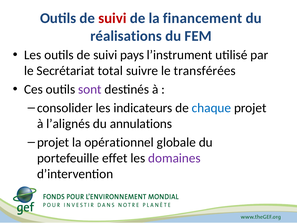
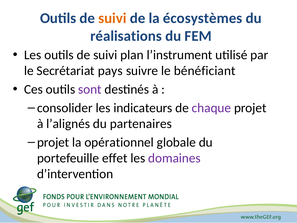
suivi at (112, 18) colour: red -> orange
financement: financement -> écosystèmes
pays: pays -> plan
total: total -> pays
transférées: transférées -> bénéficiant
chaque colour: blue -> purple
annulations: annulations -> partenaires
